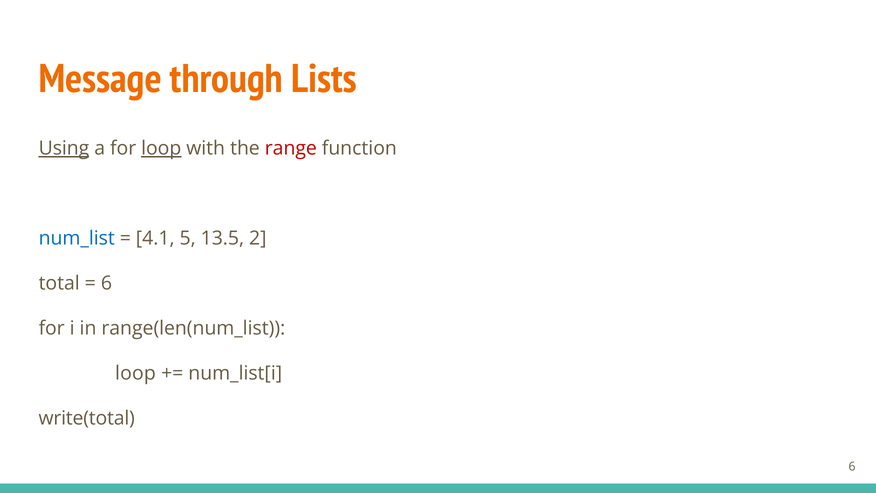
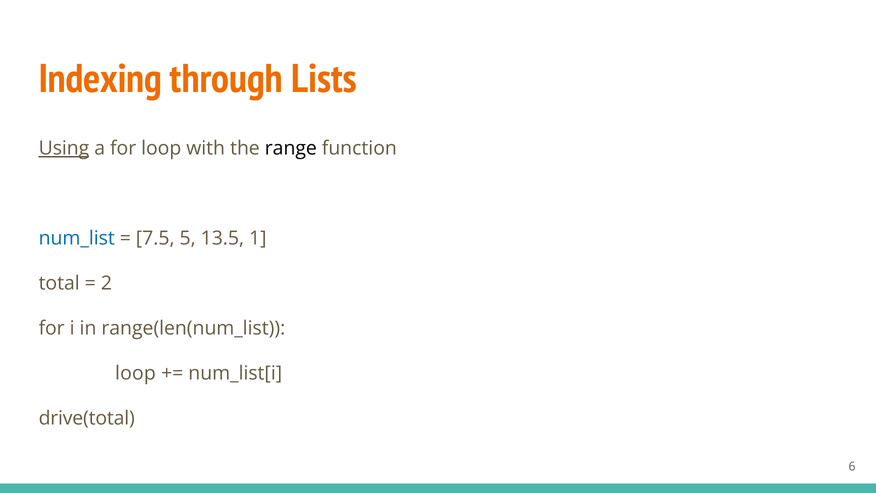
Message: Message -> Indexing
loop at (161, 148) underline: present -> none
range colour: red -> black
4.1: 4.1 -> 7.5
2: 2 -> 1
6 at (106, 283): 6 -> 2
write(total: write(total -> drive(total
